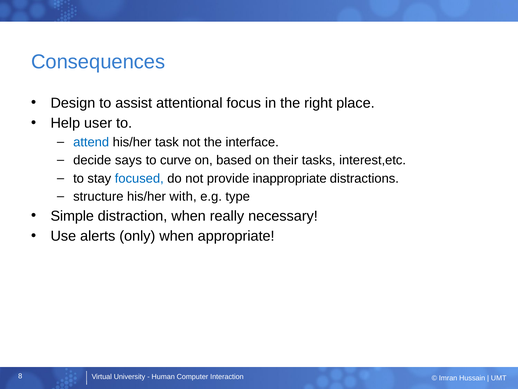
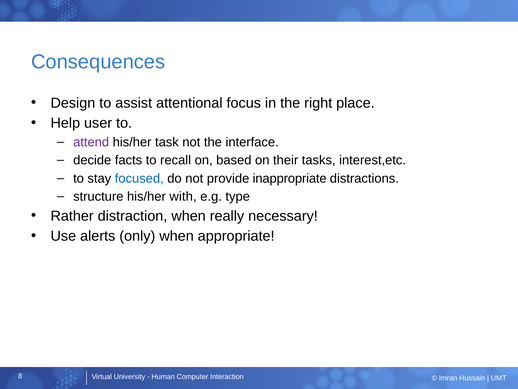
attend colour: blue -> purple
says: says -> facts
curve: curve -> recall
Simple: Simple -> Rather
